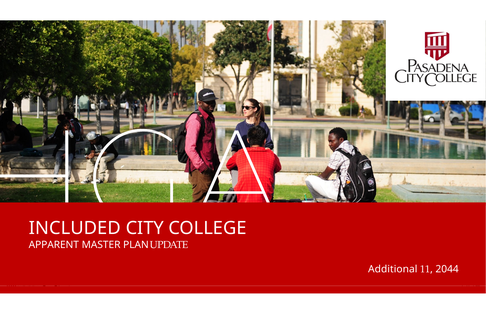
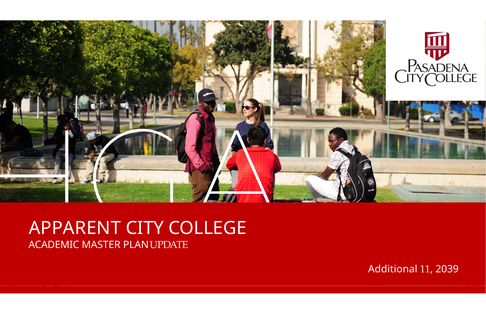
INCLUDED: INCLUDED -> APPARENT
APPARENT: APPARENT -> ACADEMIC
2044: 2044 -> 2039
